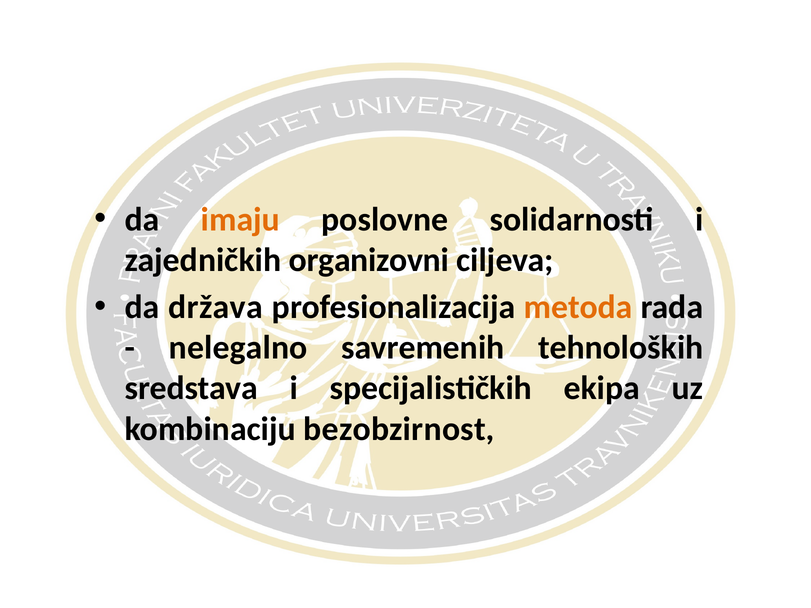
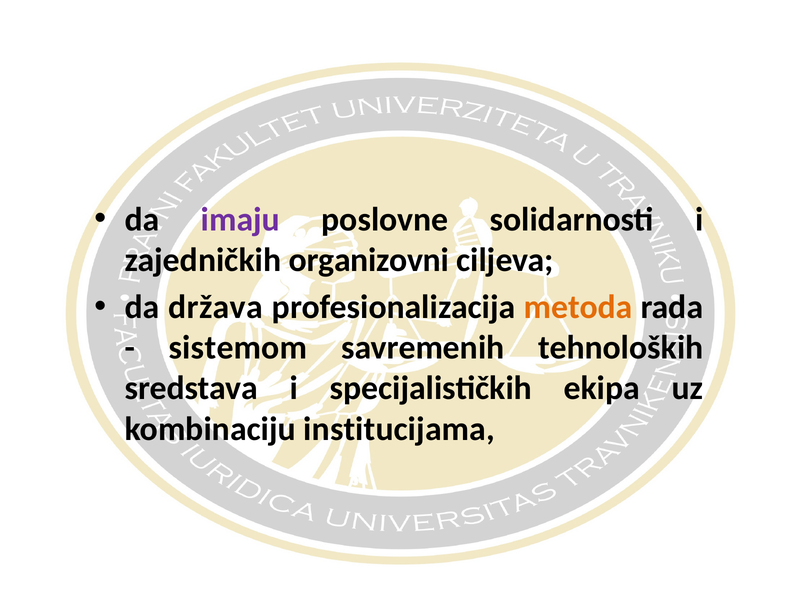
imaju colour: orange -> purple
nelegalno: nelegalno -> sistemom
bezobzirnost: bezobzirnost -> institucijama
